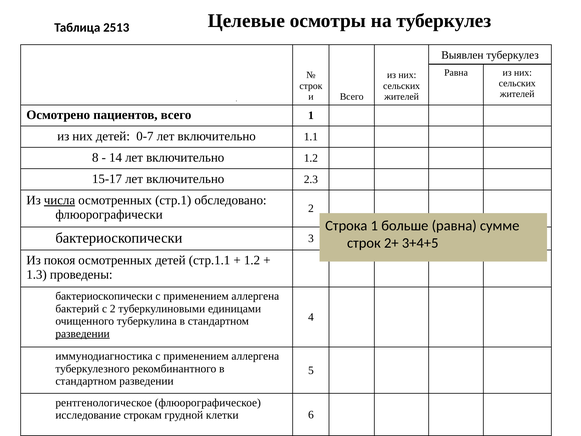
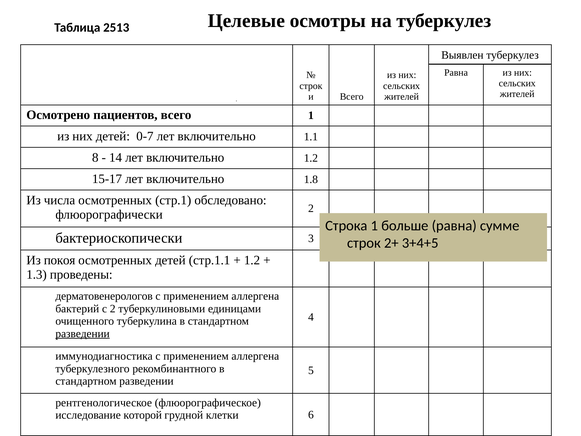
2.3: 2.3 -> 1.8
числа underline: present -> none
бактериоскопически at (104, 296): бактериоскопически -> дерматовенерологов
строкам: строкам -> которой
